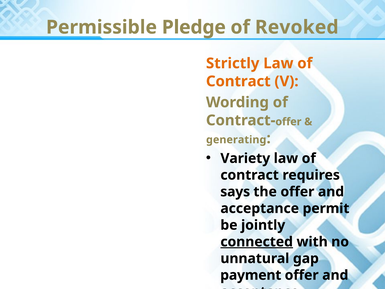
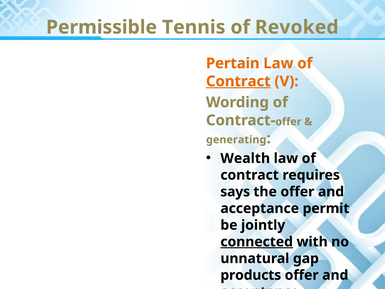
Pledge: Pledge -> Tennis
Strictly: Strictly -> Pertain
Contract at (238, 81) underline: none -> present
Variety: Variety -> Wealth
payment: payment -> products
